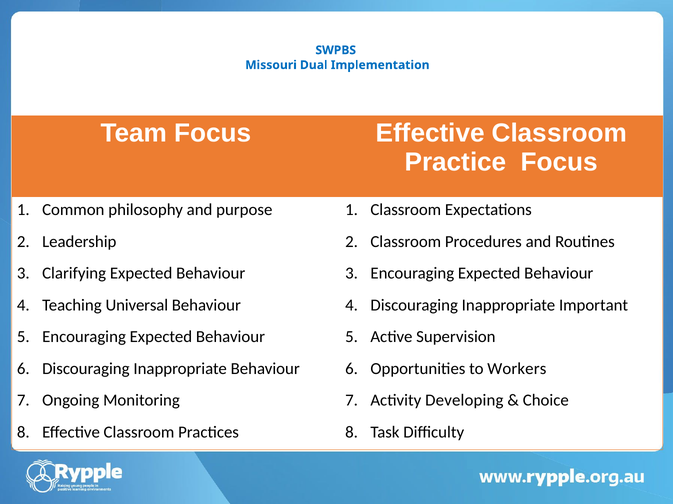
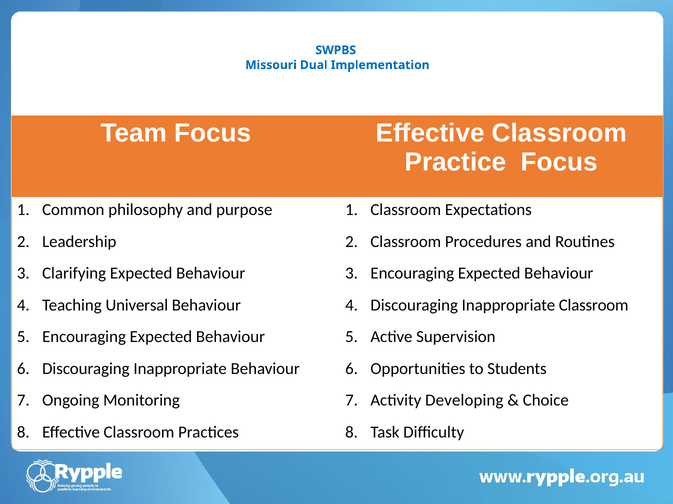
Inappropriate Important: Important -> Classroom
Workers: Workers -> Students
